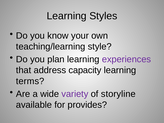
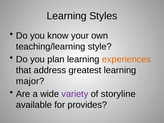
experiences colour: purple -> orange
capacity: capacity -> greatest
terms: terms -> major
